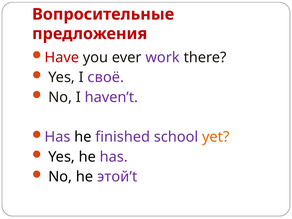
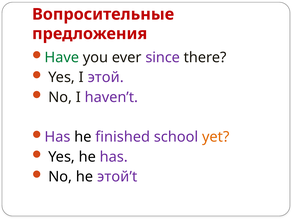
Have colour: red -> green
work: work -> since
своё: своё -> этой
